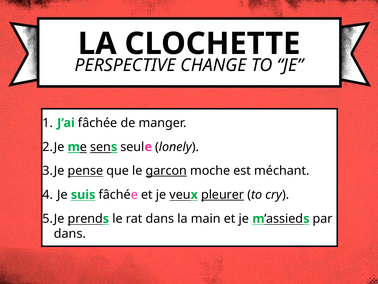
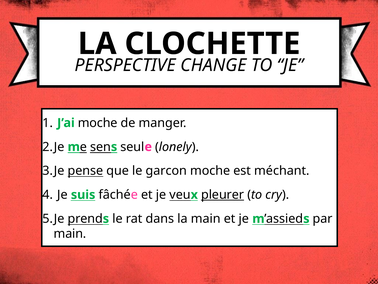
J’ai fâchée: fâchée -> moche
garcon underline: present -> none
dans at (70, 233): dans -> main
